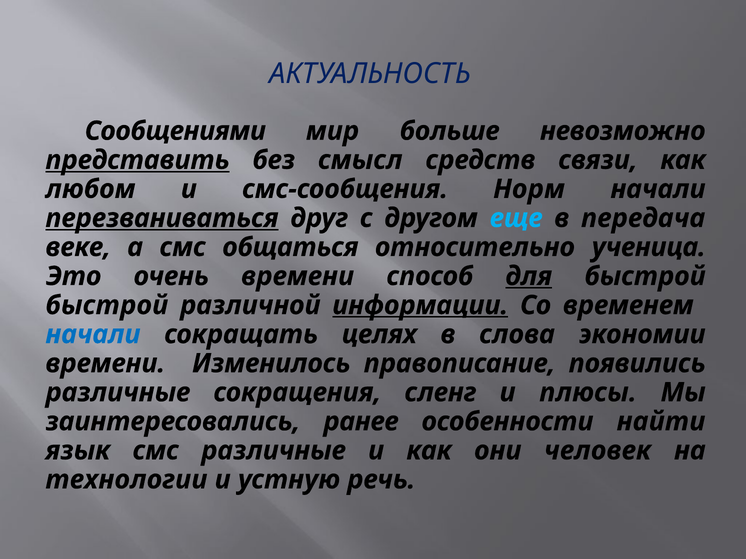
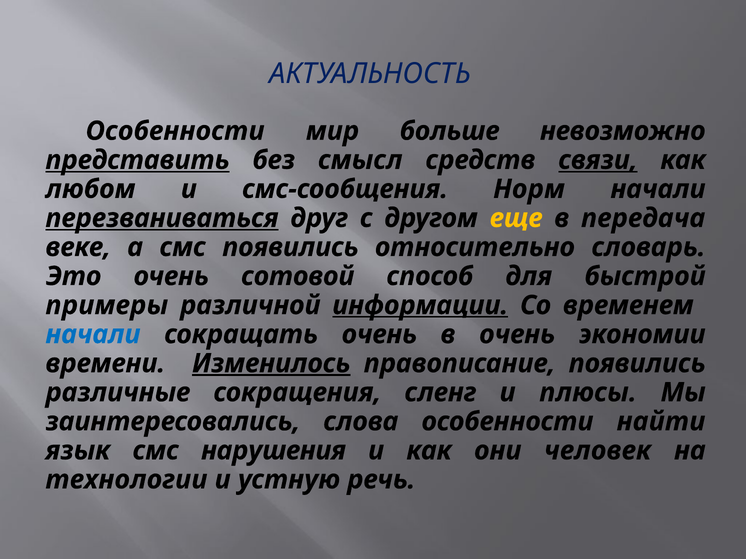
Сообщениями at (175, 131): Сообщениями -> Особенности
связи underline: none -> present
еще colour: light blue -> yellow
смс общаться: общаться -> появились
ученица: ученица -> словарь
очень времени: времени -> сотовой
для underline: present -> none
быстрой at (107, 306): быстрой -> примеры
сокращать целях: целях -> очень
в слова: слова -> очень
Изменилось underline: none -> present
ранее: ранее -> слова
смс различные: различные -> нарушения
